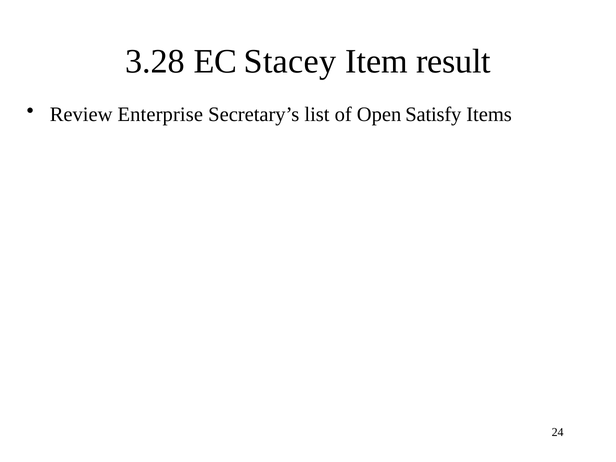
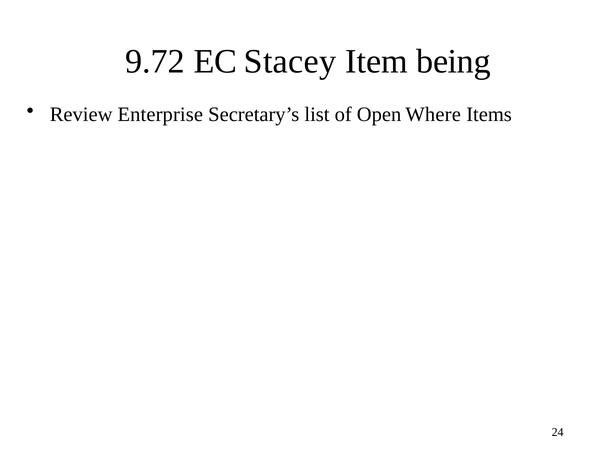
3.28: 3.28 -> 9.72
result: result -> being
Satisfy: Satisfy -> Where
